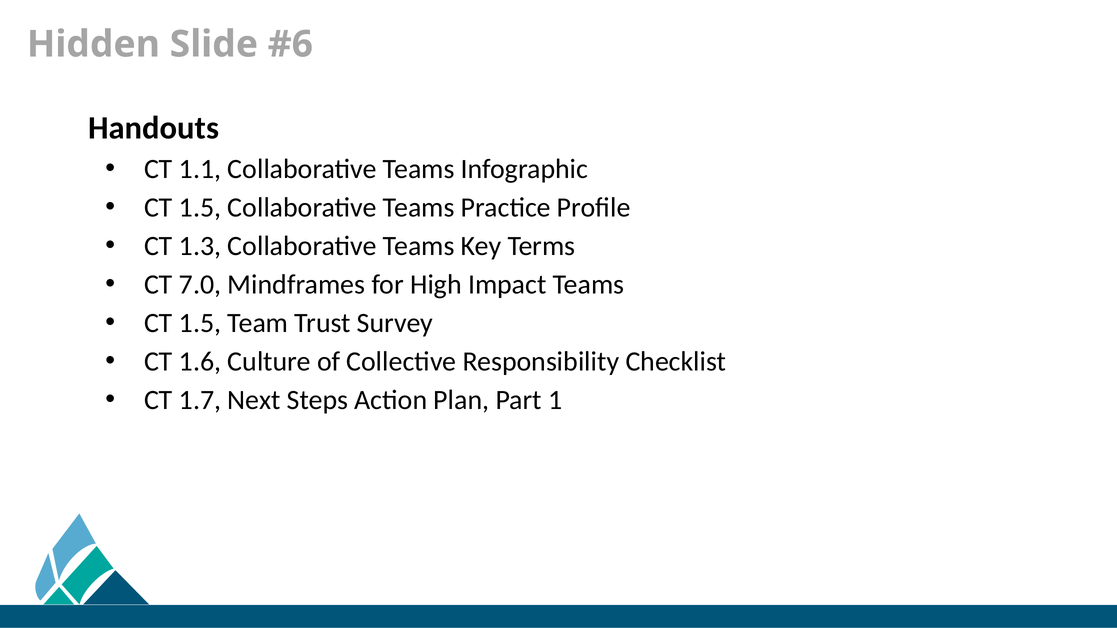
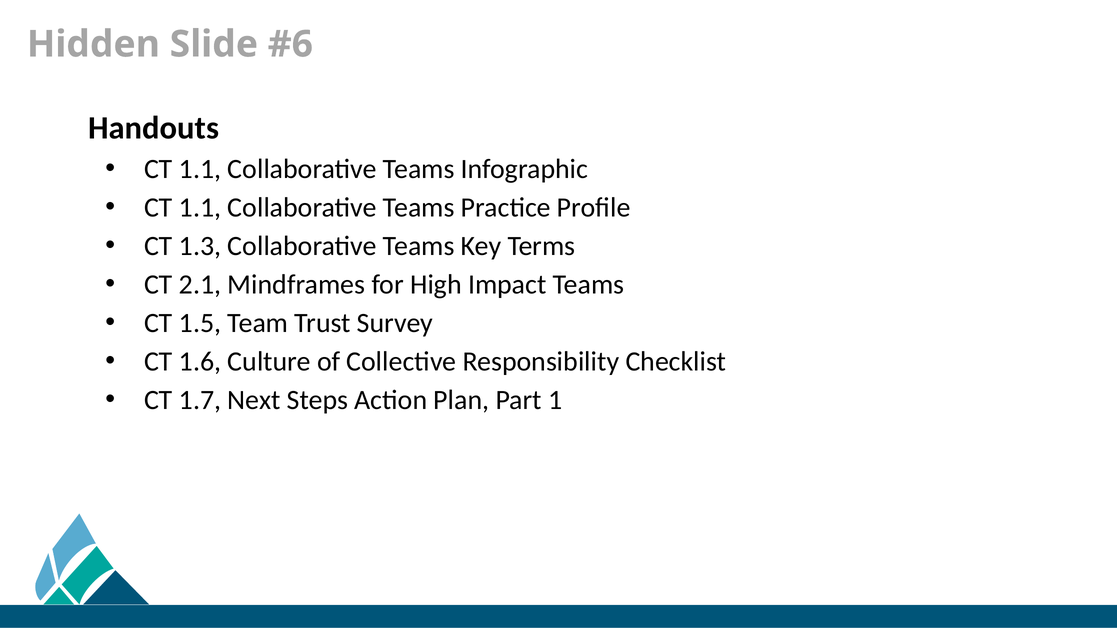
1.5 at (200, 208): 1.5 -> 1.1
7.0: 7.0 -> 2.1
